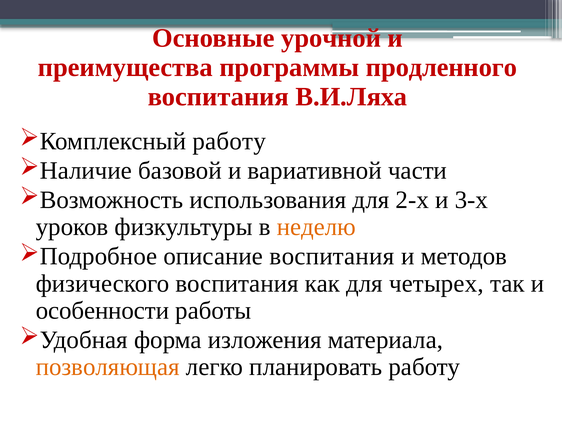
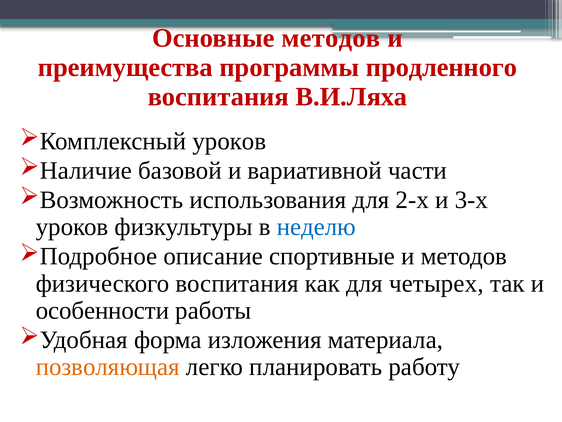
Основные урочной: урочной -> методов
работу at (229, 141): работу -> уроков
неделю colour: orange -> blue
описание воспитания: воспитания -> спортивные
